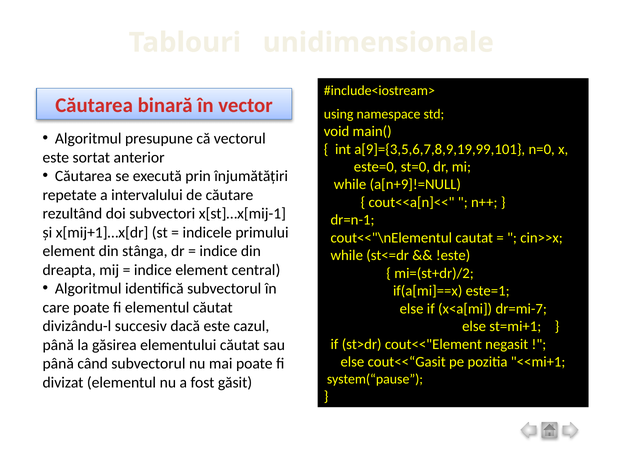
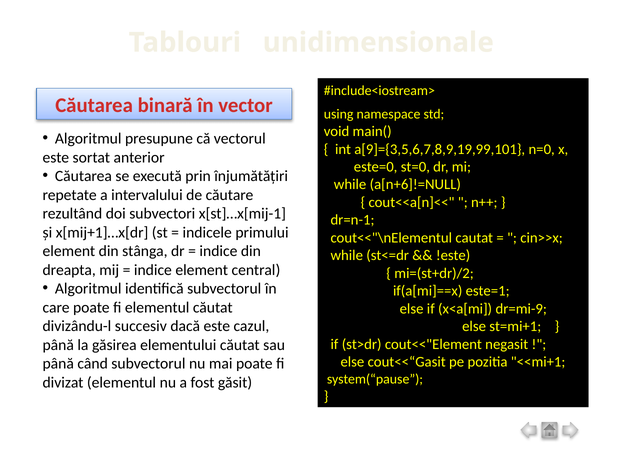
a[n+9]!=NULL: a[n+9]!=NULL -> a[n+6]!=NULL
dr=mi-7: dr=mi-7 -> dr=mi-9
